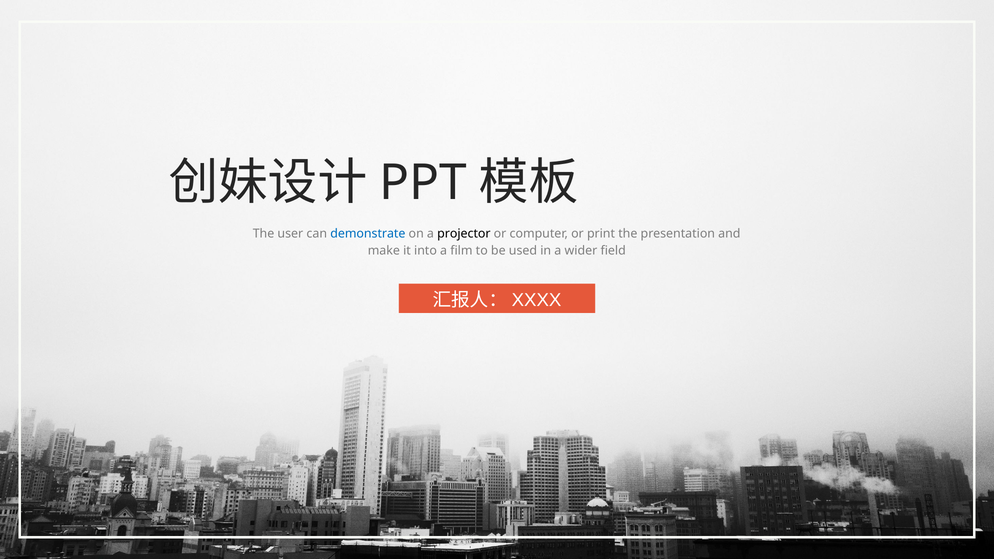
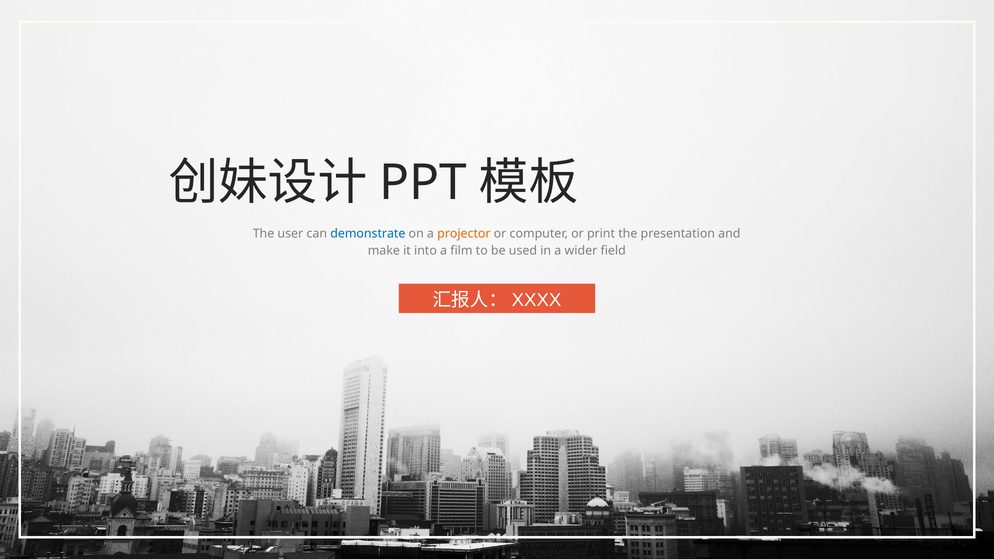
projector colour: black -> orange
